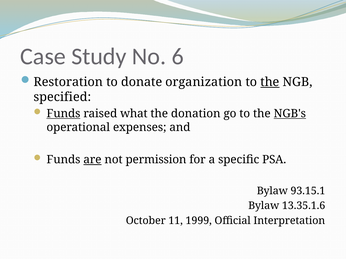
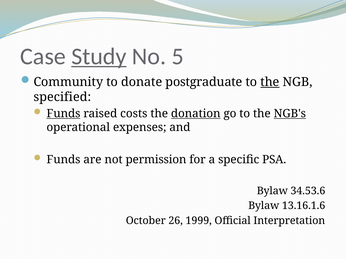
Study underline: none -> present
6: 6 -> 5
Restoration: Restoration -> Community
organization: organization -> postgraduate
what: what -> costs
donation underline: none -> present
are underline: present -> none
93.15.1: 93.15.1 -> 34.53.6
13.35.1.6: 13.35.1.6 -> 13.16.1.6
11: 11 -> 26
